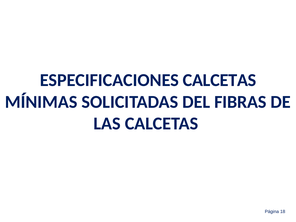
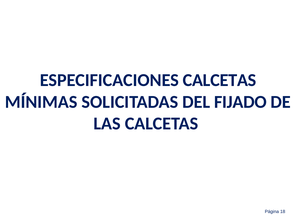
FIBRAS: FIBRAS -> FIJADO
